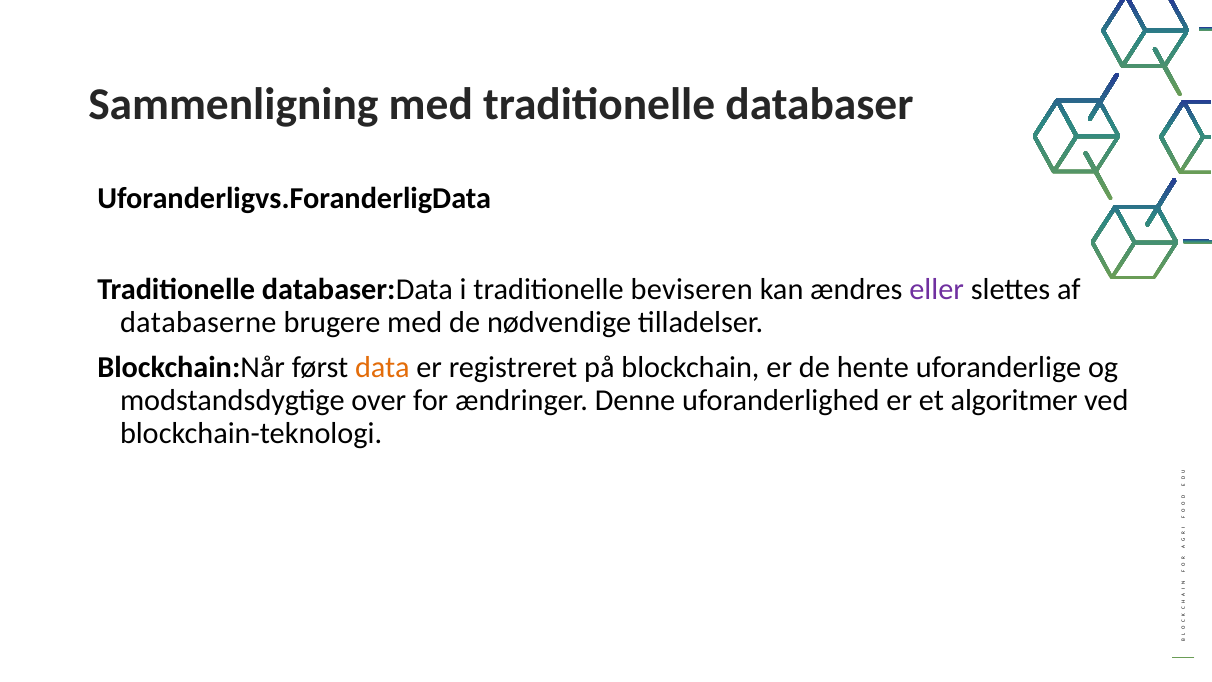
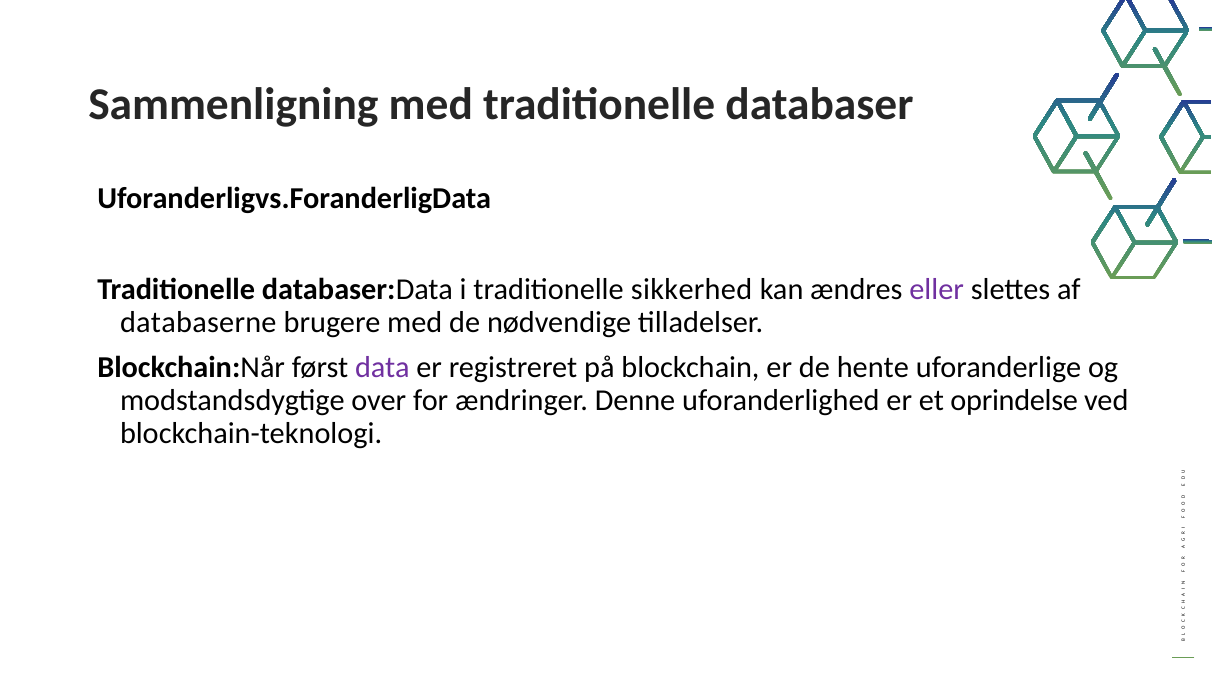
beviseren: beviseren -> sikkerhed
data colour: orange -> purple
algoritmer: algoritmer -> oprindelse
